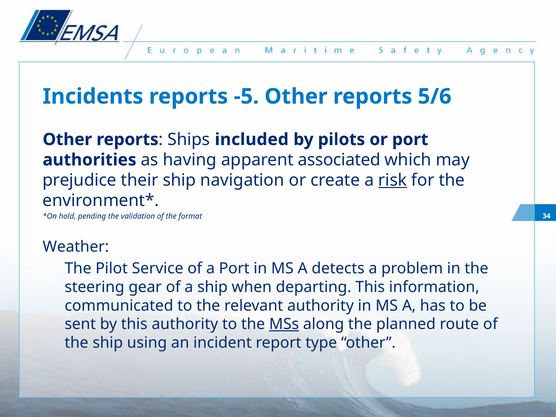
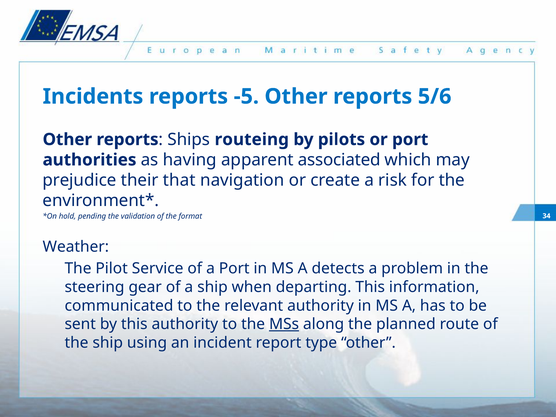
included: included -> routeing
their ship: ship -> that
risk underline: present -> none
